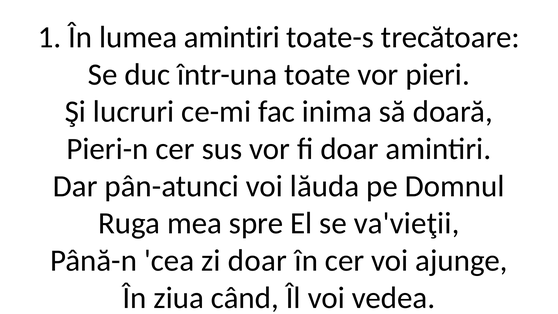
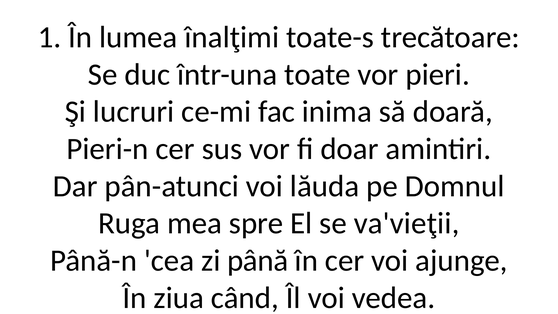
lumea amintiri: amintiri -> înalţimi
zi doar: doar -> până
